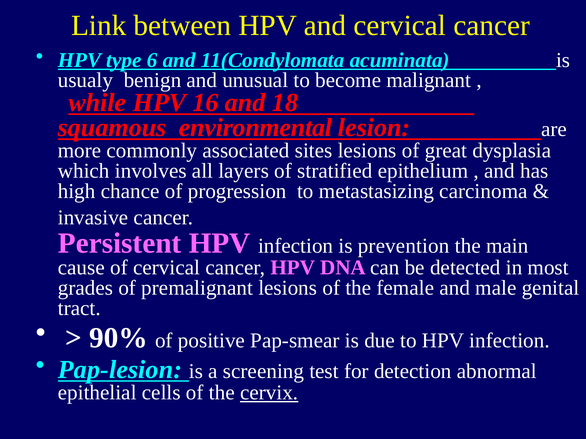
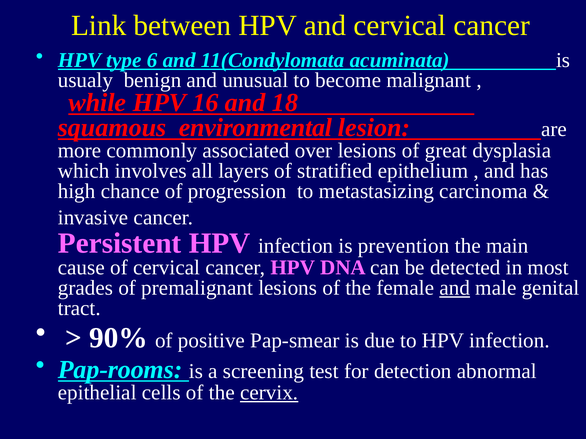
sites: sites -> over
and at (455, 288) underline: none -> present
Pap-lesion: Pap-lesion -> Pap-rooms
